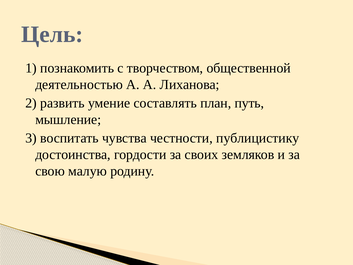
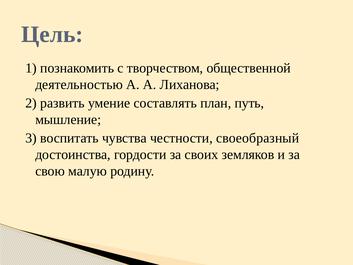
публицистику: публицистику -> своеобразный
